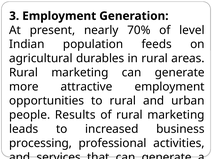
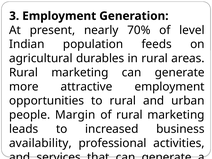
Results: Results -> Margin
processing: processing -> availability
